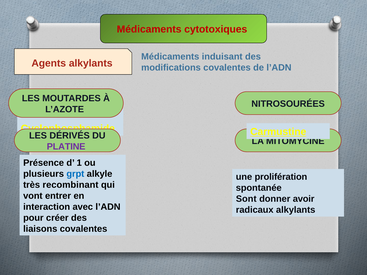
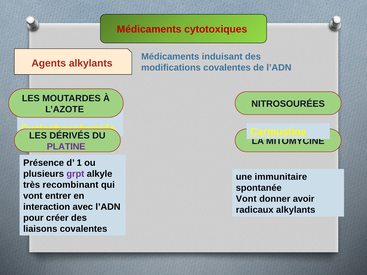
grpt colour: blue -> purple
prolifération: prolifération -> immunitaire
Sont at (246, 199): Sont -> Vont
